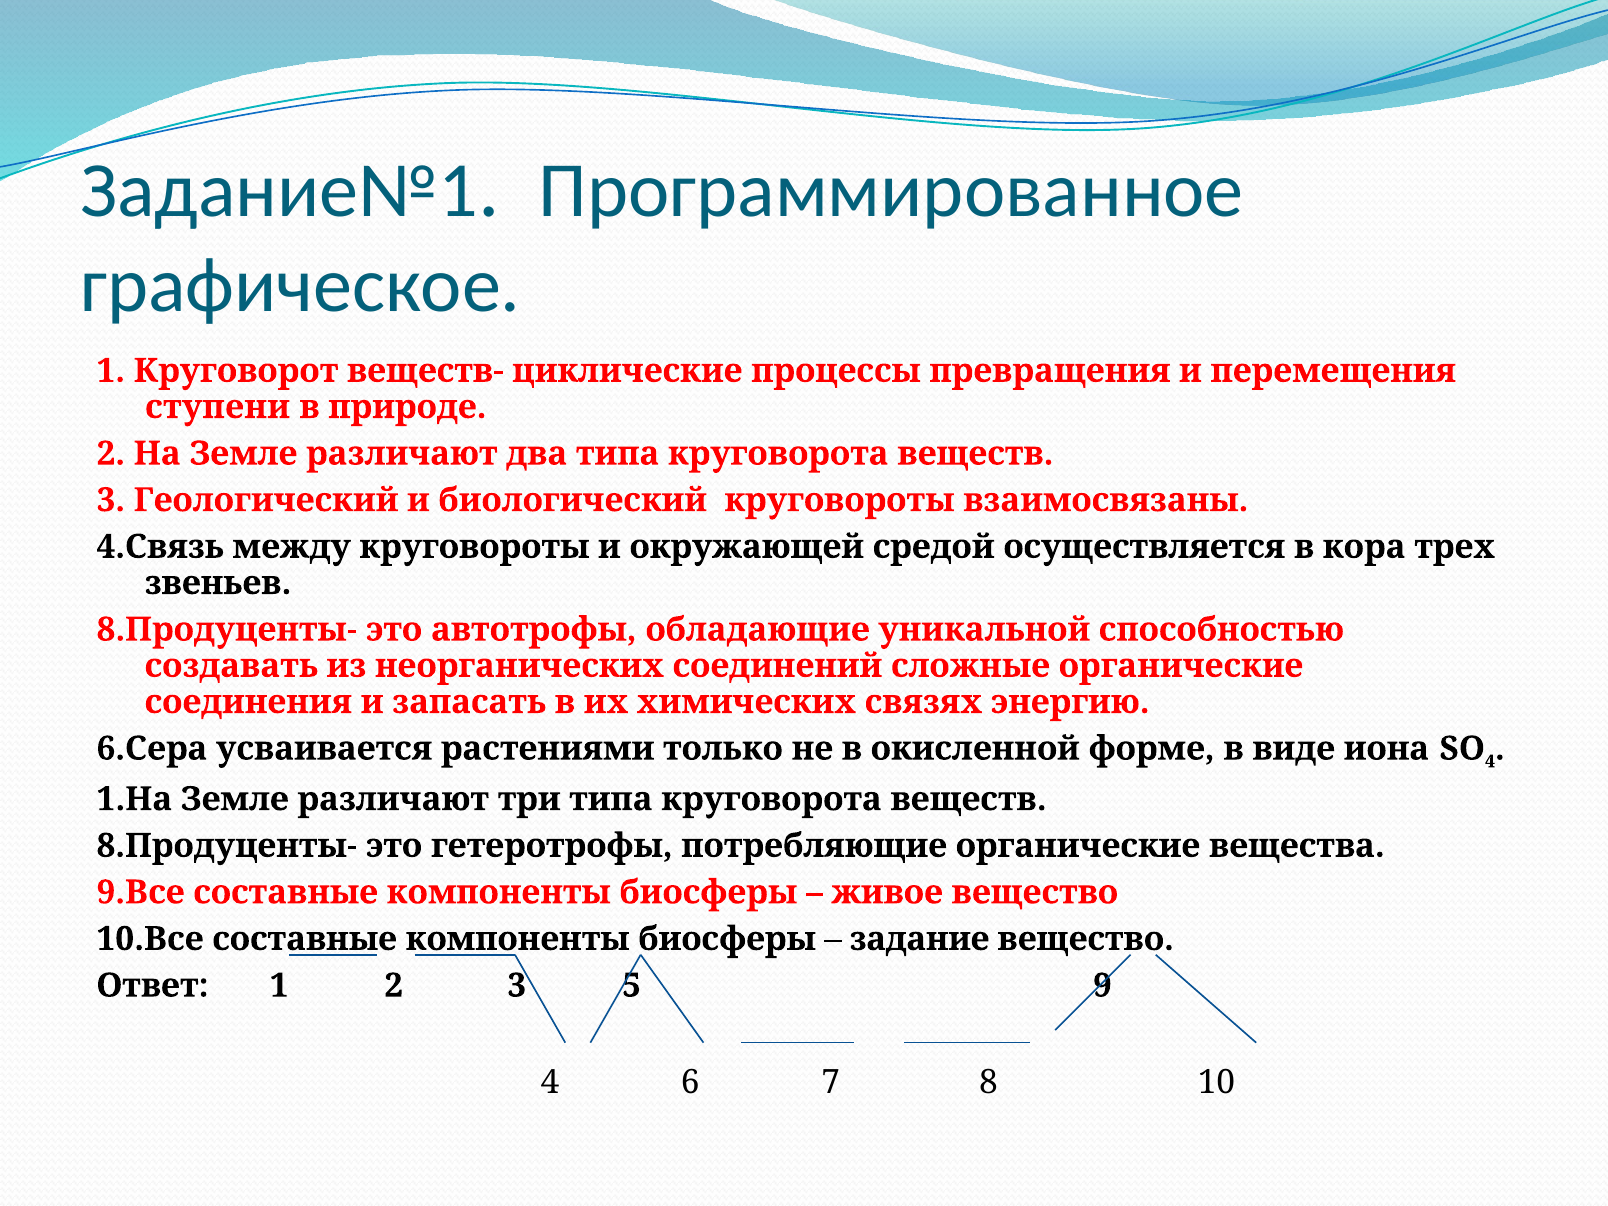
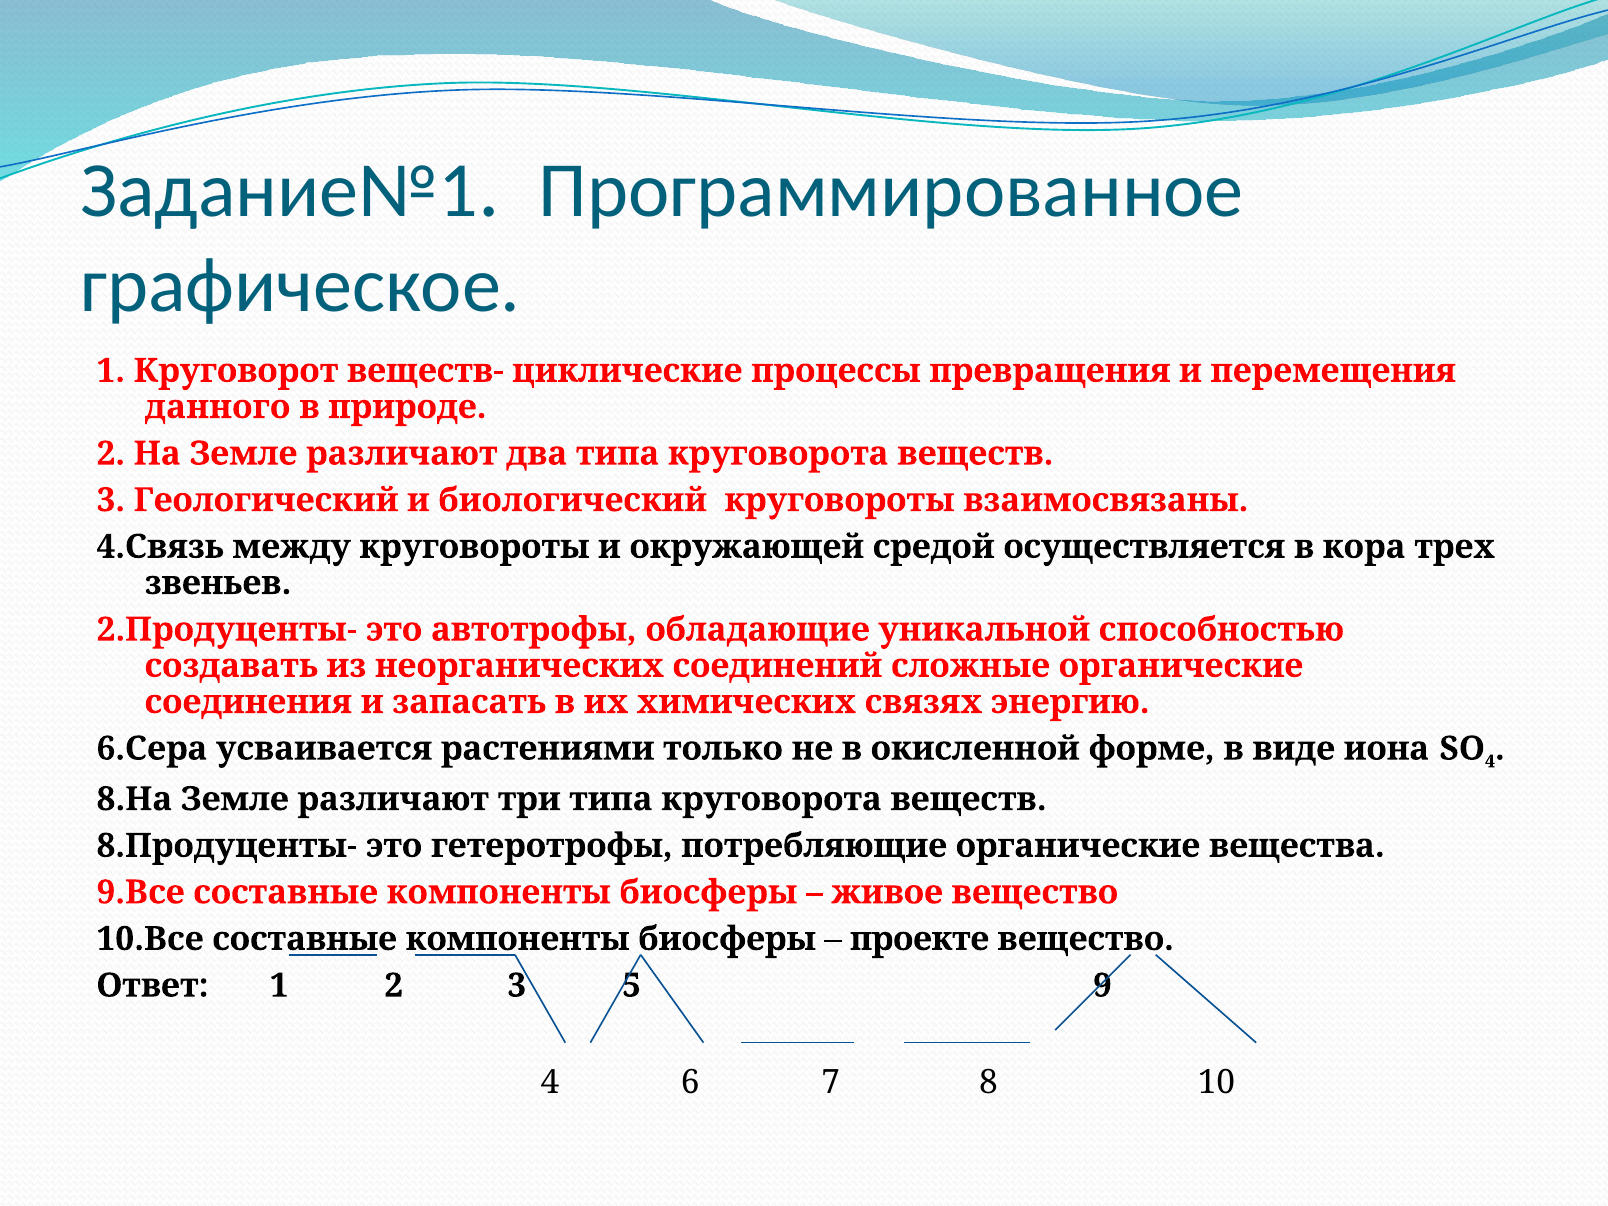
ступени: ступени -> данного
8.Продуценты- at (227, 630): 8.Продуценты- -> 2.Продуценты-
1.На: 1.На -> 8.На
задание: задание -> проекте
